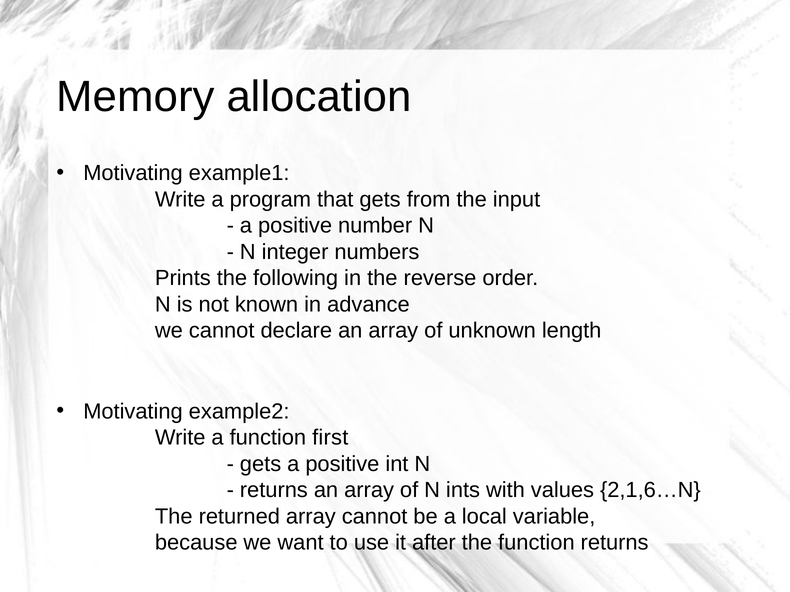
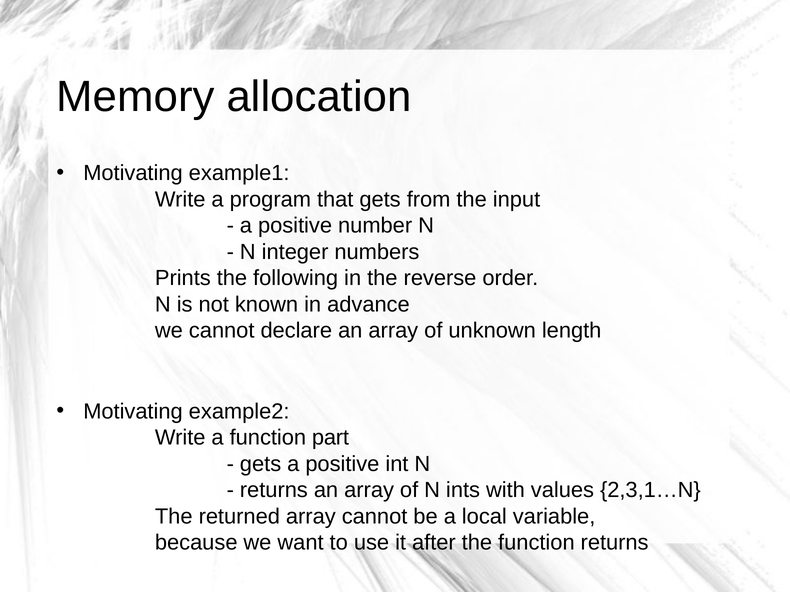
first: first -> part
2,1,6…N: 2,1,6…N -> 2,3,1…N
